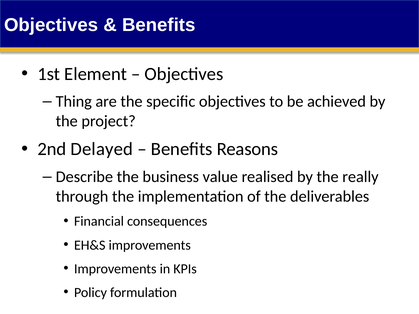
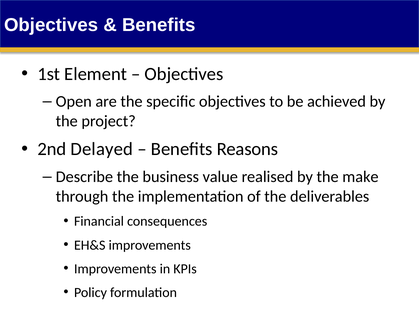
Thing: Thing -> Open
really: really -> make
